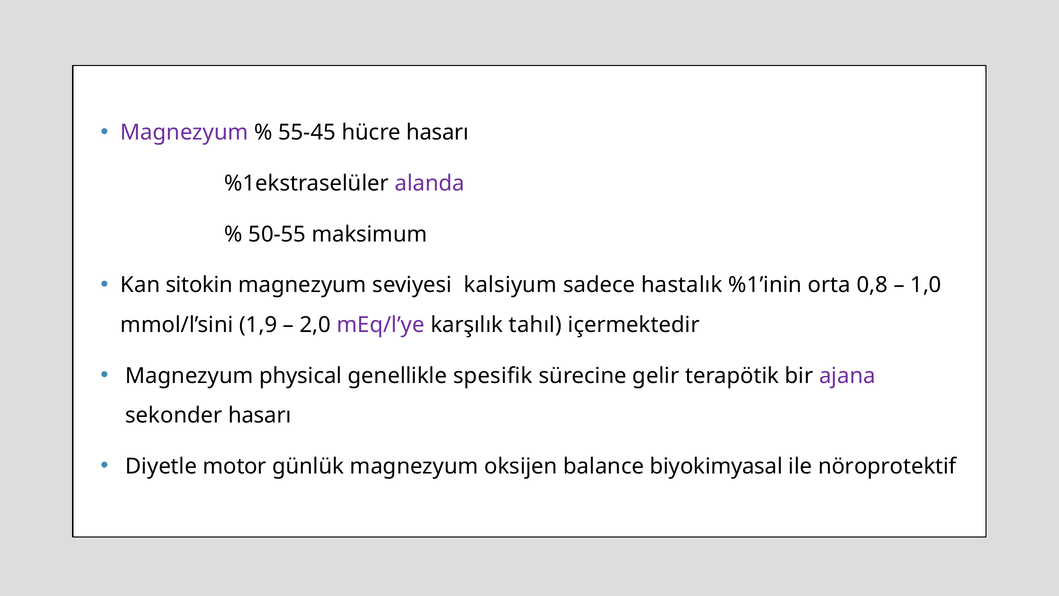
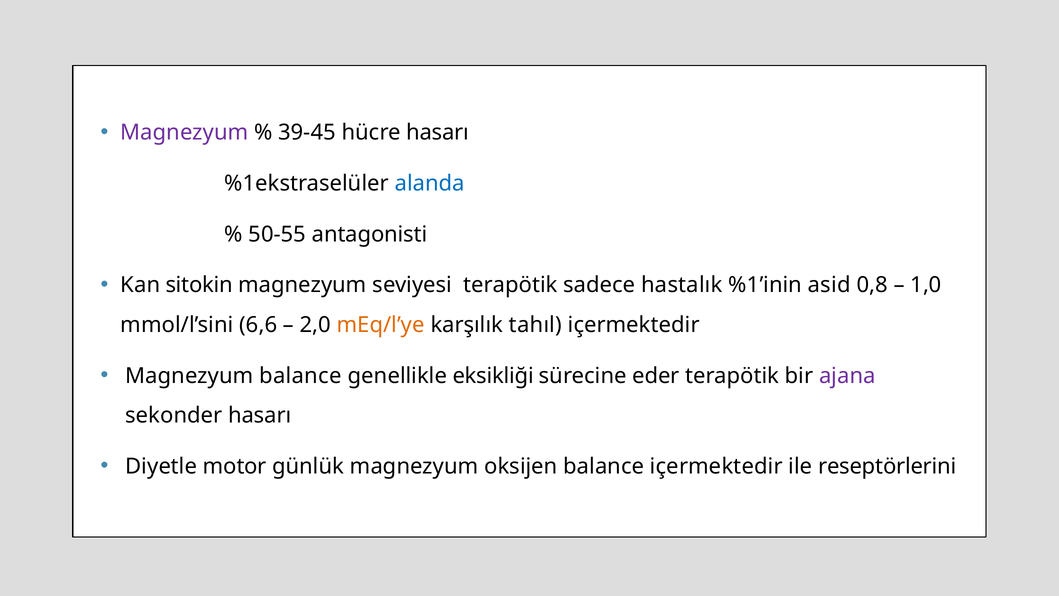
55-45: 55-45 -> 39-45
alanda colour: purple -> blue
maksimum: maksimum -> antagonisti
seviyesi kalsiyum: kalsiyum -> terapötik
orta: orta -> asid
1,9: 1,9 -> 6,6
mEq/l’ye colour: purple -> orange
Magnezyum physical: physical -> balance
spesifik: spesifik -> eksikliği
gelir: gelir -> eder
balance biyokimyasal: biyokimyasal -> içermektedir
nöroprotektif: nöroprotektif -> reseptörlerini
